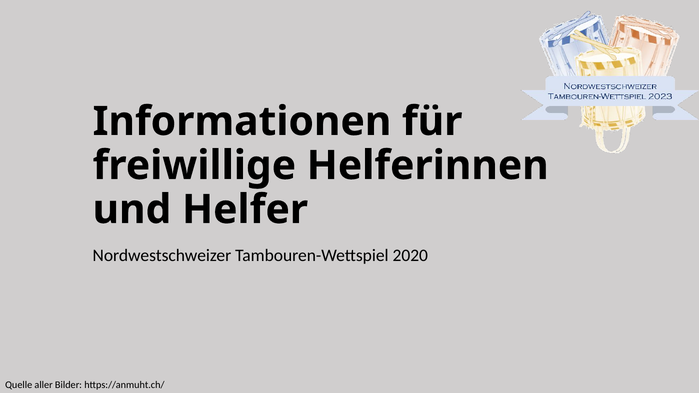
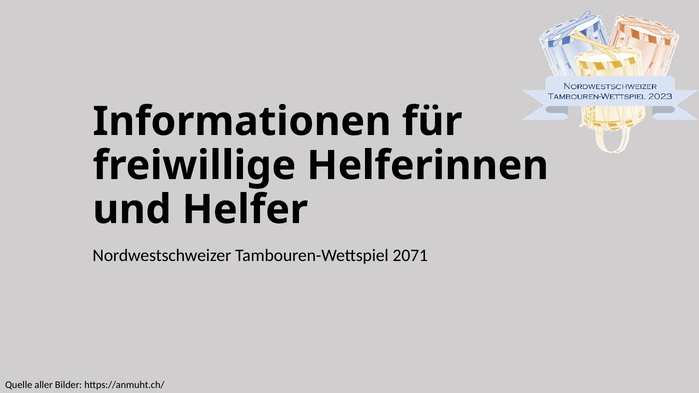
2020: 2020 -> 2071
